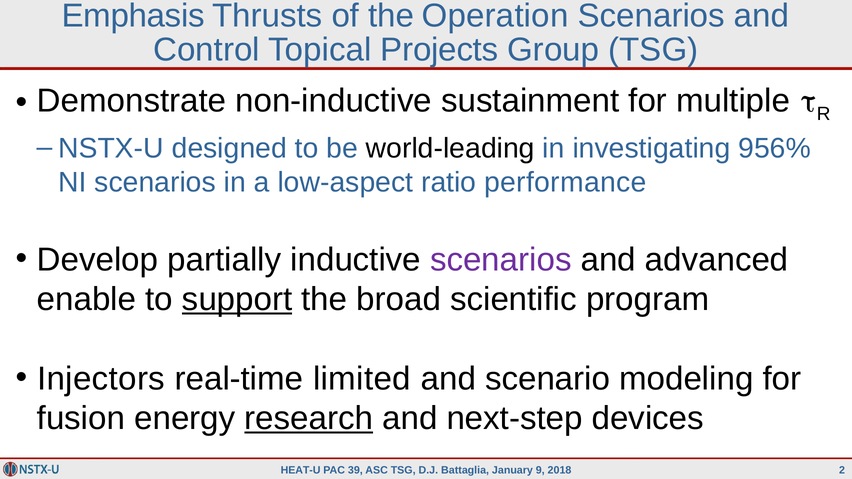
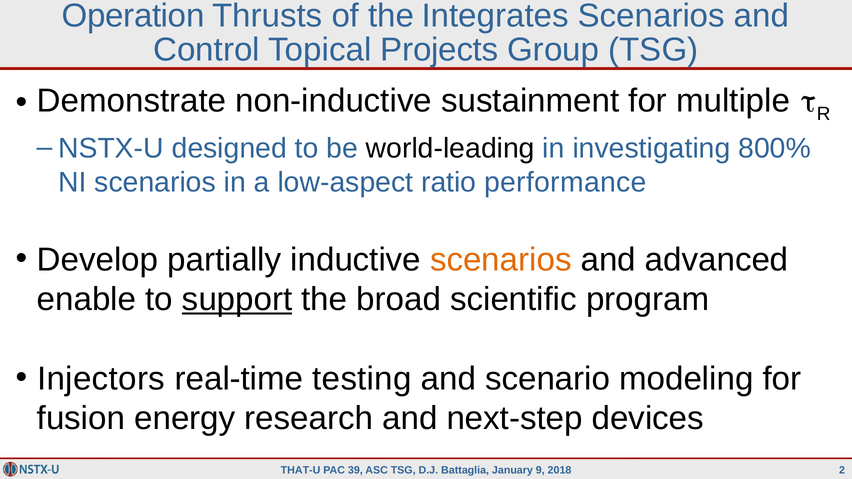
Emphasis: Emphasis -> Operation
Operation: Operation -> Integrates
956%: 956% -> 800%
scenarios at (501, 260) colour: purple -> orange
limited: limited -> testing
research underline: present -> none
HEAT-U: HEAT-U -> THAT-U
